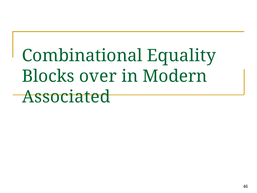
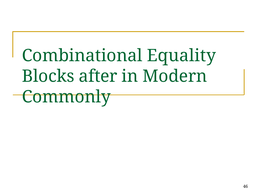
over: over -> after
Associated: Associated -> Commonly
